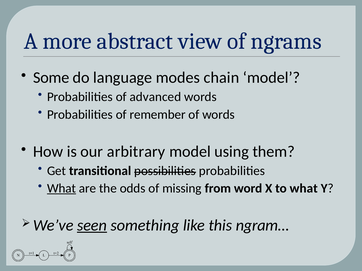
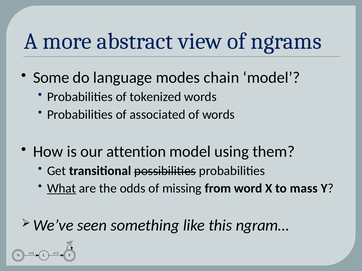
advanced: advanced -> tokenized
remember: remember -> associated
arbitrary: arbitrary -> attention
to what: what -> mass
seen underline: present -> none
